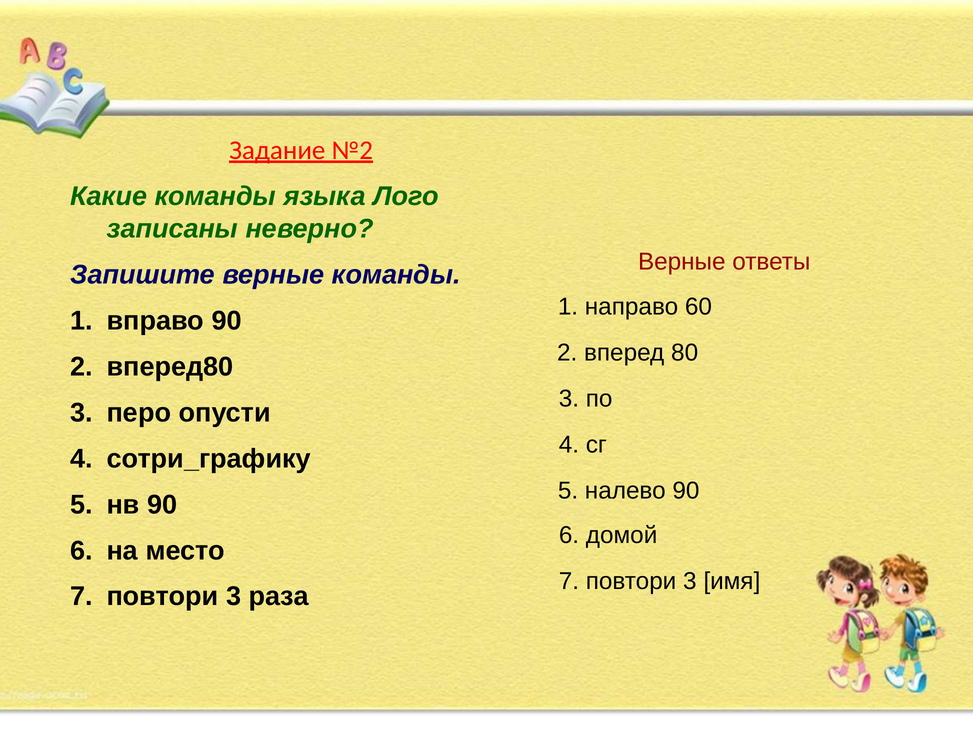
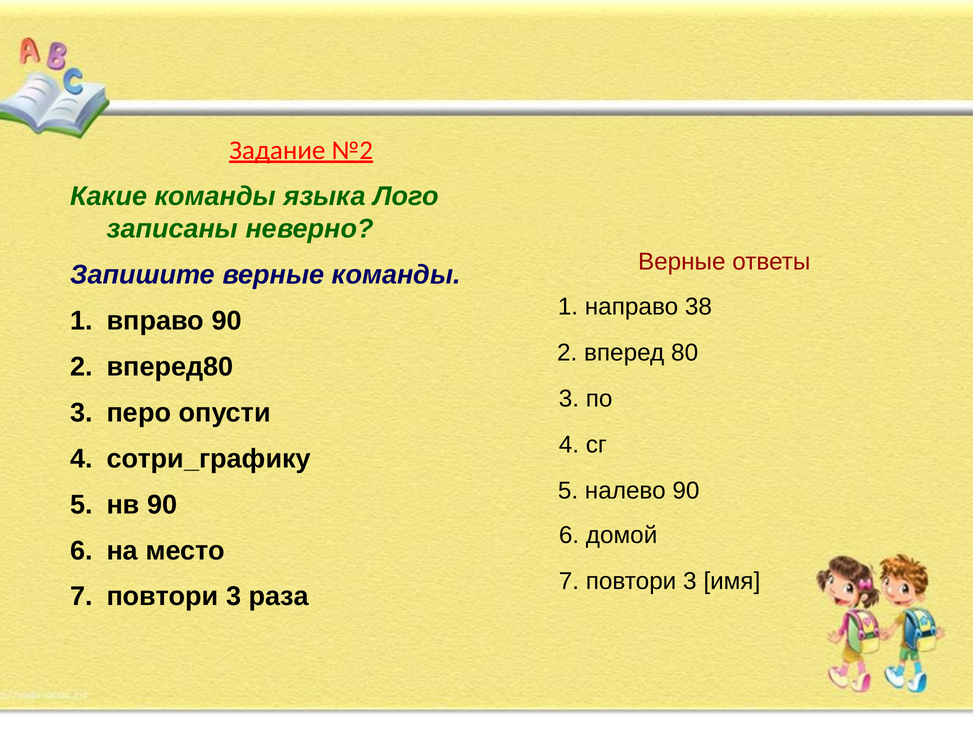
60: 60 -> 38
